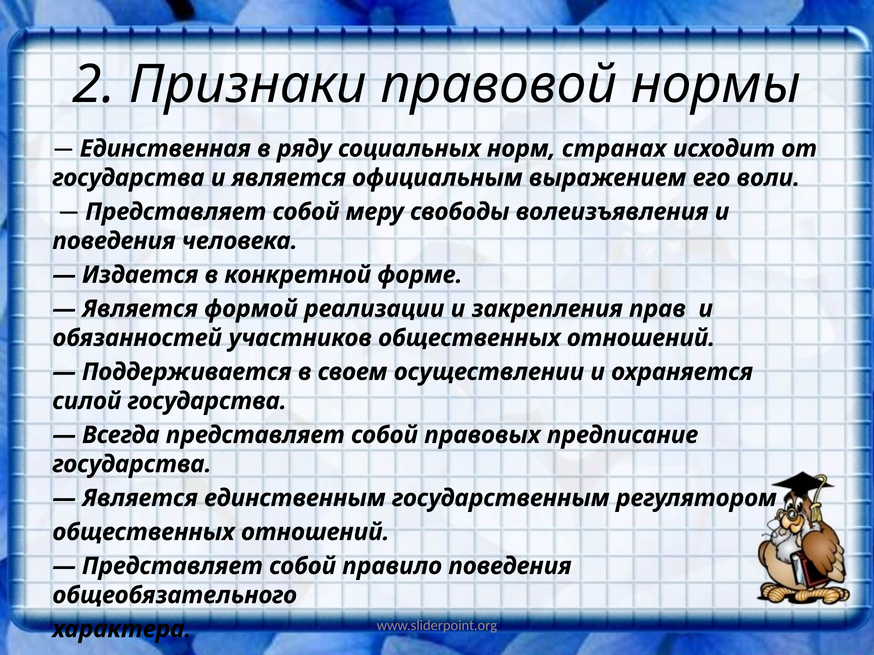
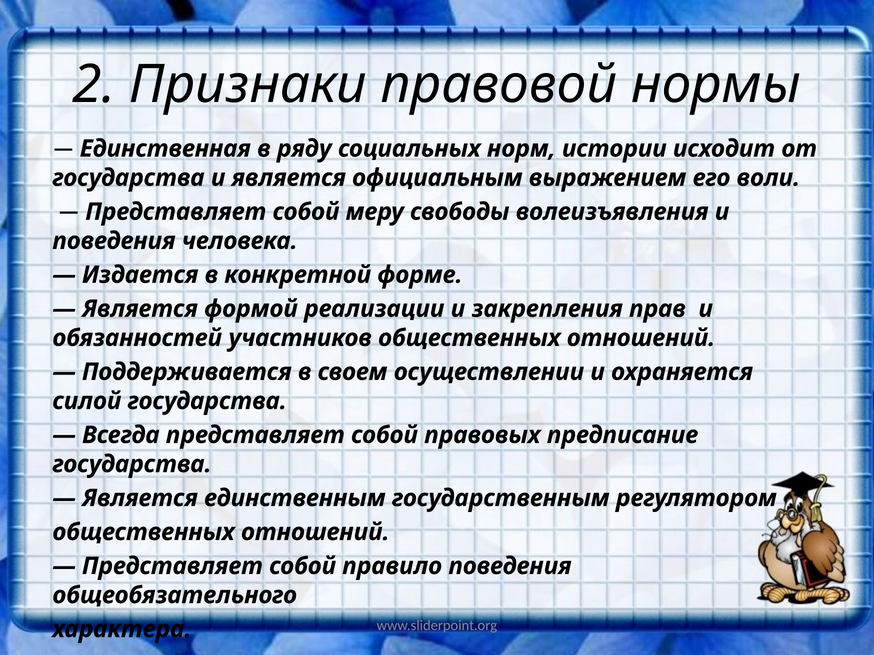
странах: странах -> истории
